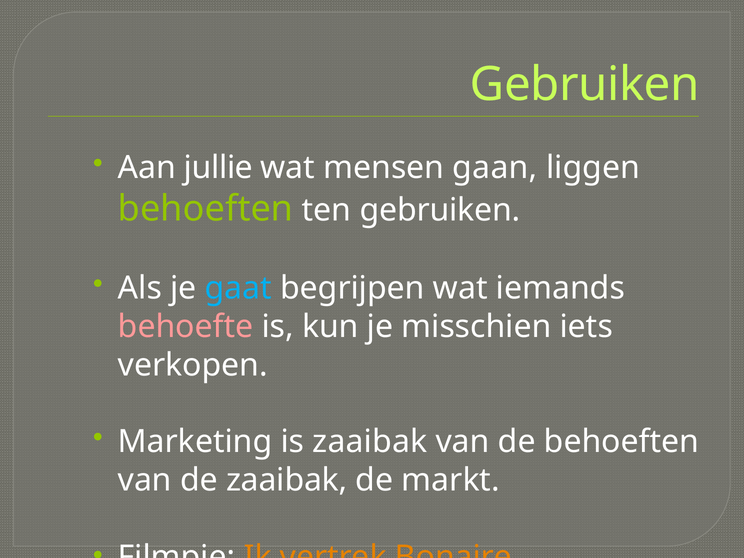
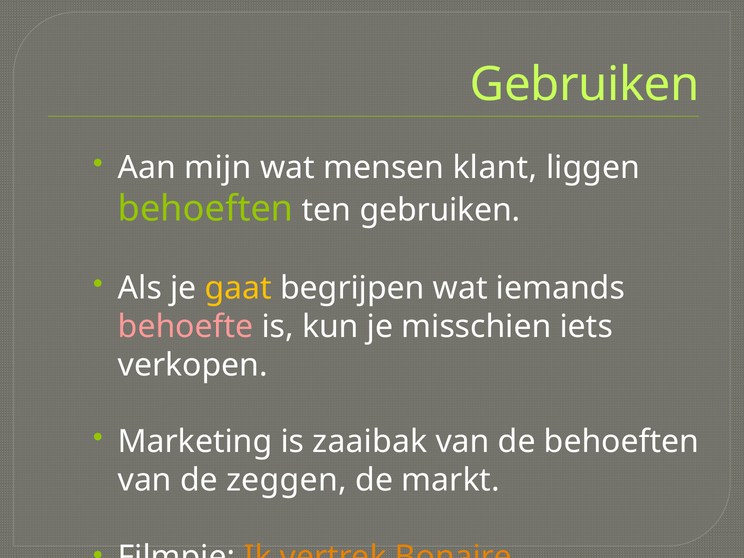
jullie: jullie -> mijn
gaan: gaan -> klant
gaat colour: light blue -> yellow
de zaaibak: zaaibak -> zeggen
